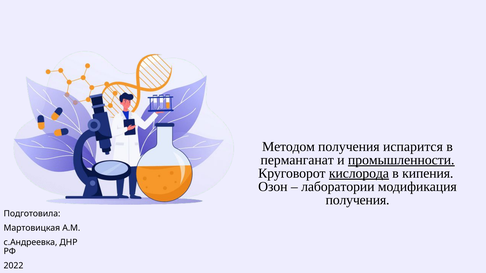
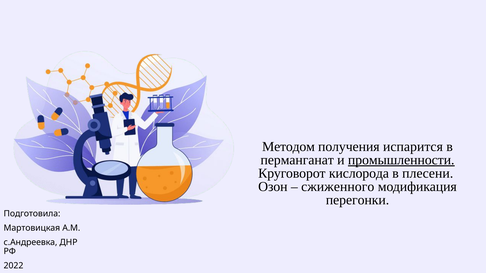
кислорода underline: present -> none
кипения: кипения -> плесени
лаборатории: лаборатории -> сжиженного
получения at (358, 200): получения -> перегонки
